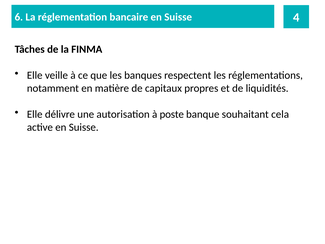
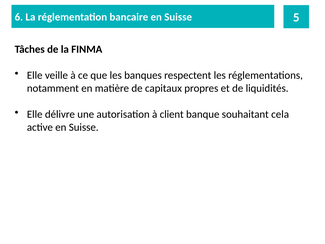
4: 4 -> 5
poste: poste -> client
